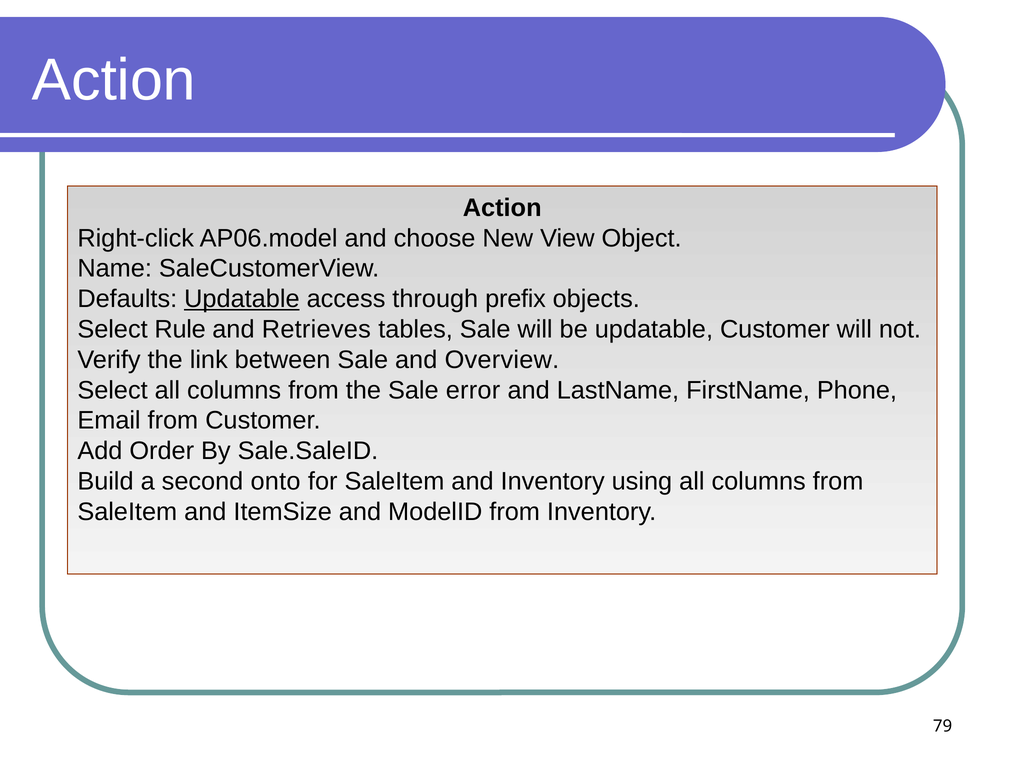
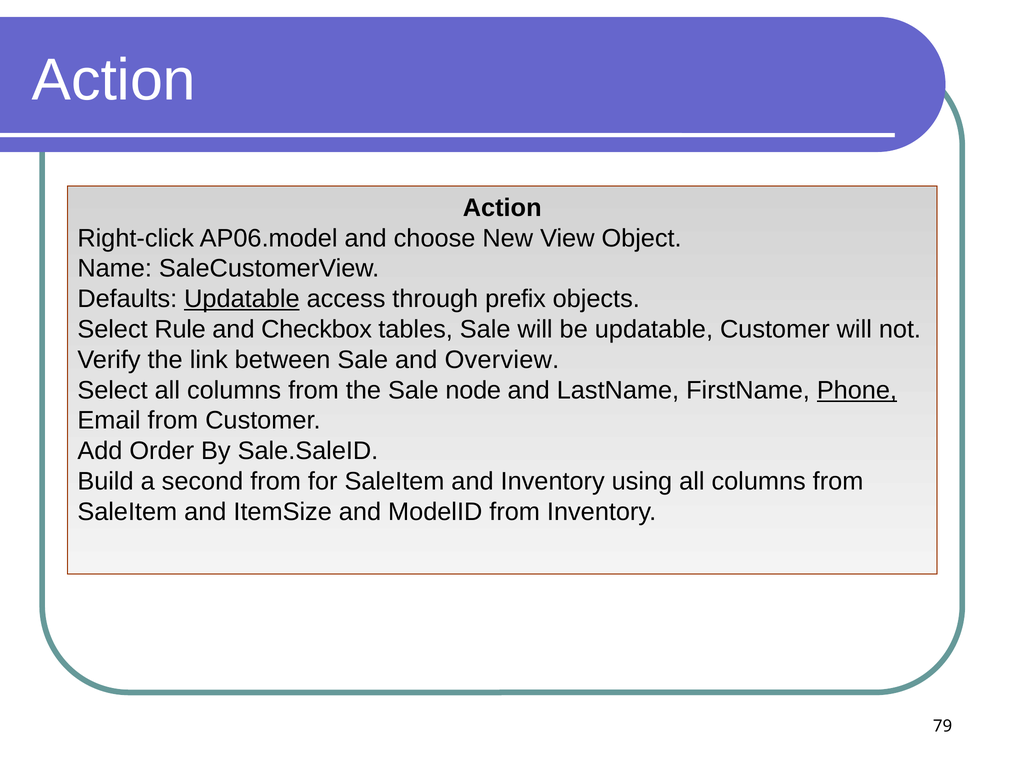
Retrieves: Retrieves -> Checkbox
error: error -> node
Phone underline: none -> present
second onto: onto -> from
